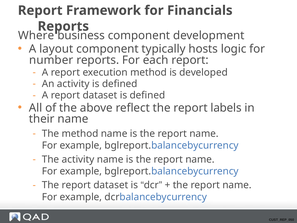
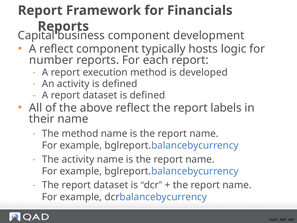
Where: Where -> Capital
A layout: layout -> reflect
